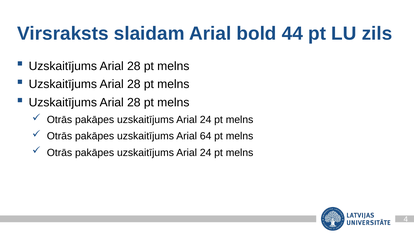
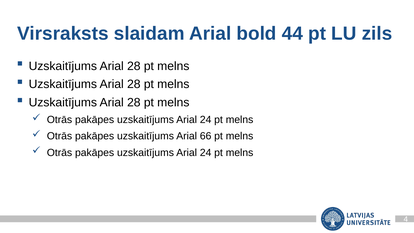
64: 64 -> 66
